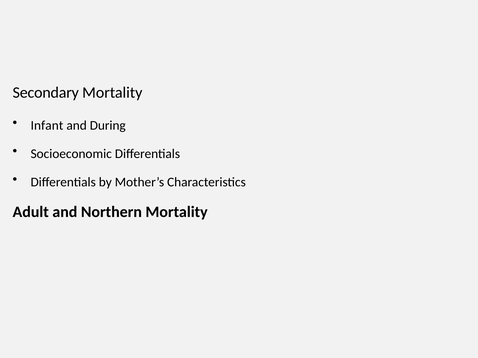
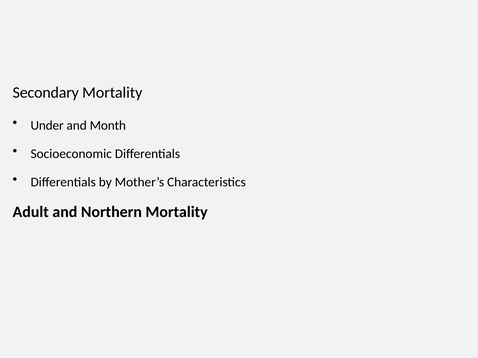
Infant: Infant -> Under
During: During -> Month
